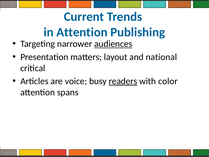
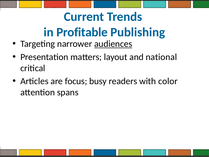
in Attention: Attention -> Profitable
voice: voice -> focus
readers underline: present -> none
